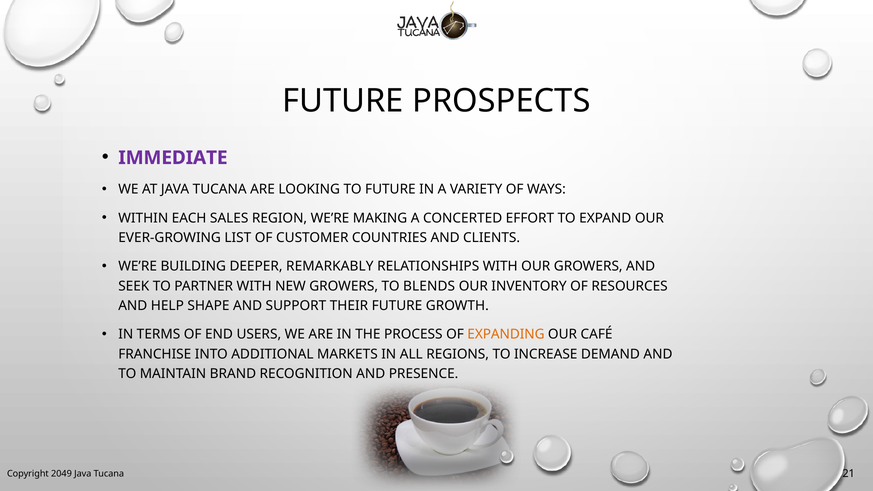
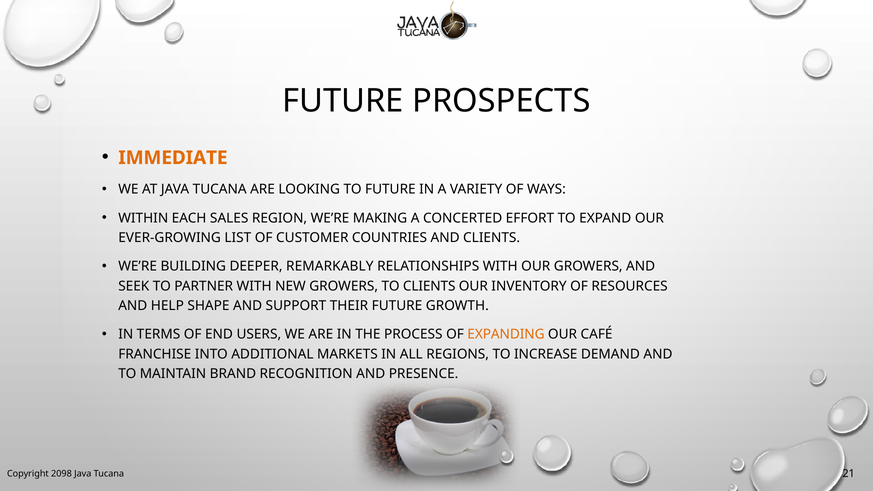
IMMEDIATE colour: purple -> orange
TO BLENDS: BLENDS -> CLIENTS
2049: 2049 -> 2098
